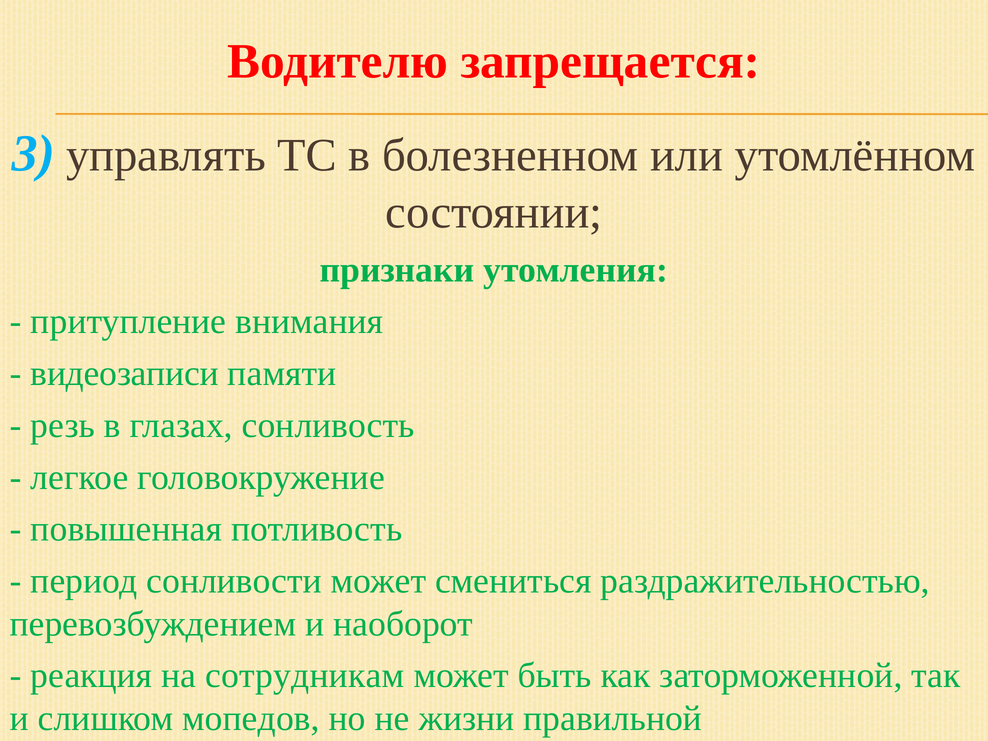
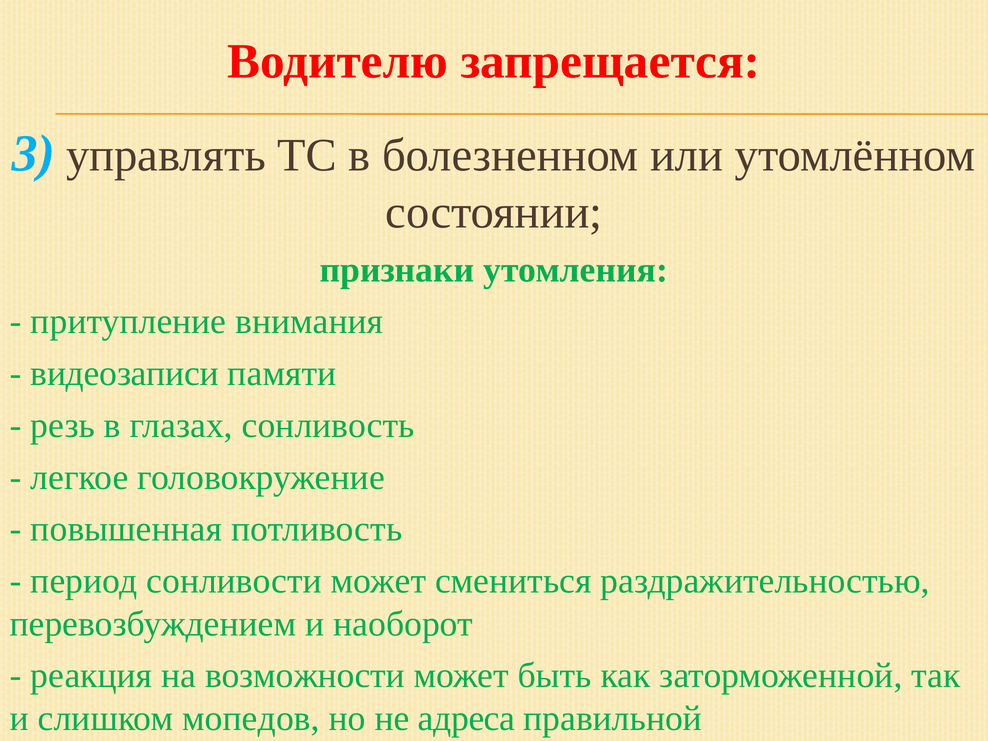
сотрудникам: сотрудникам -> возможности
жизни: жизни -> адреса
